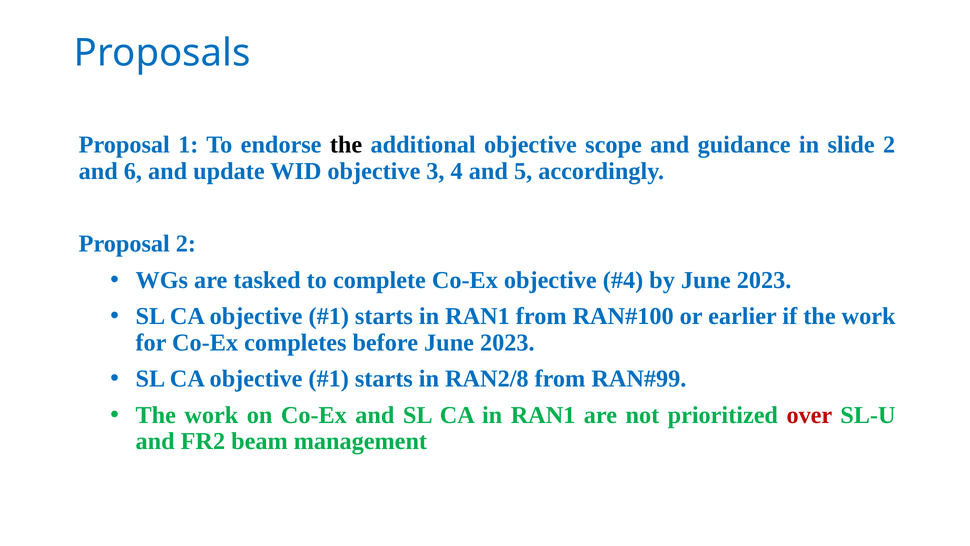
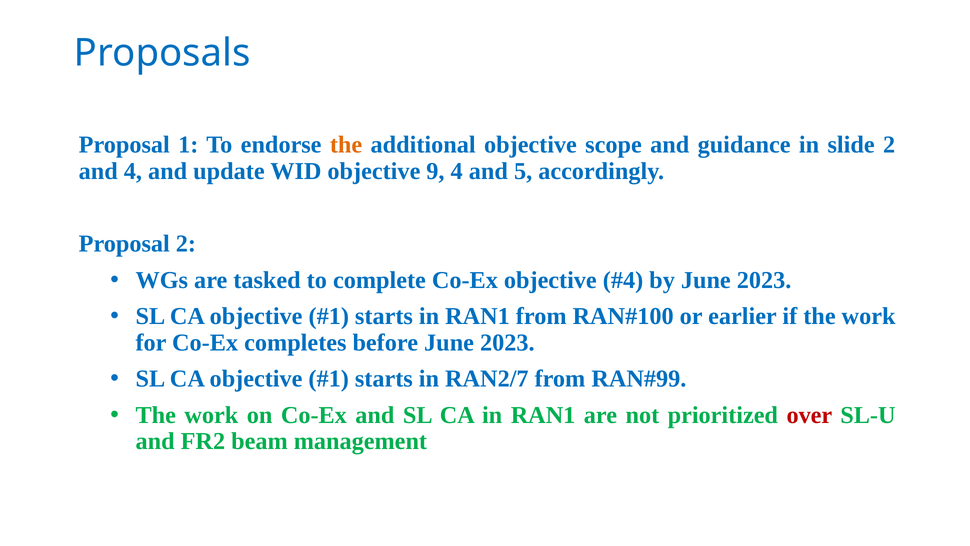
the at (346, 145) colour: black -> orange
and 6: 6 -> 4
3: 3 -> 9
RAN2/8: RAN2/8 -> RAN2/7
